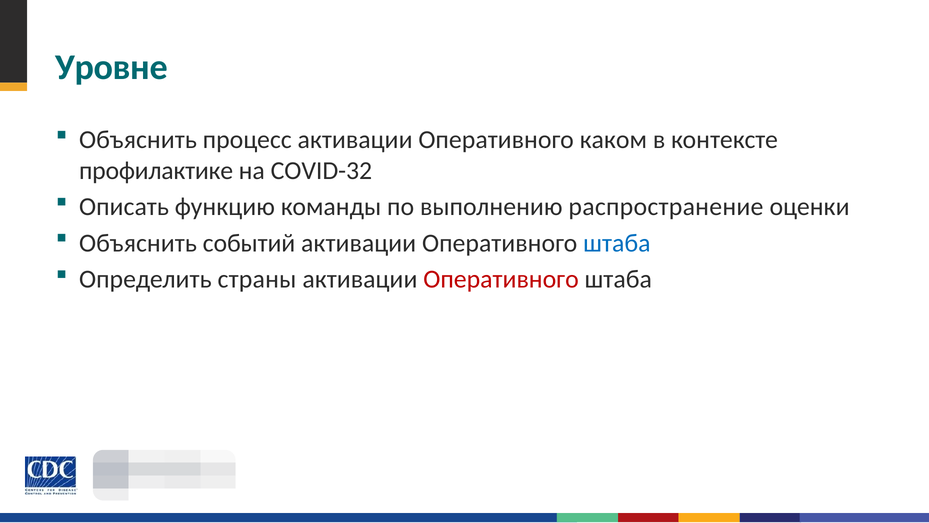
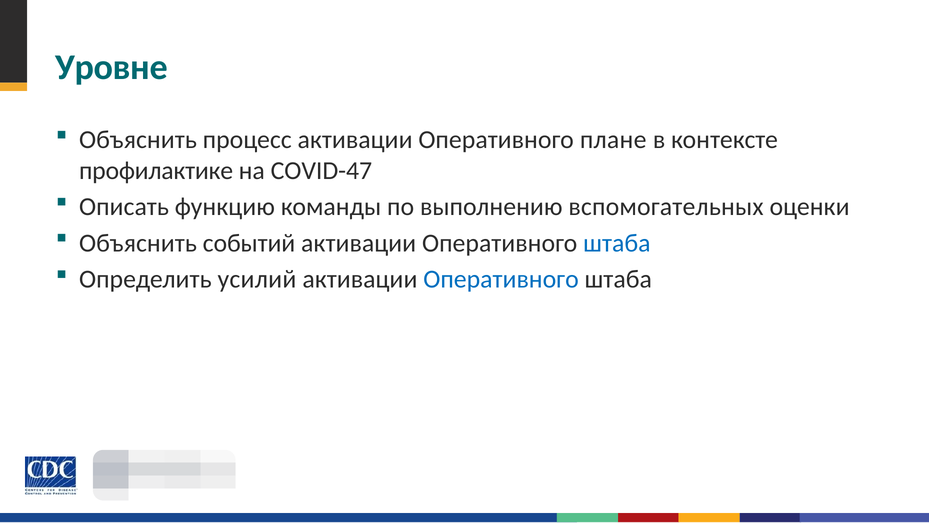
каком: каком -> плане
COVID-32: COVID-32 -> COVID-47
распространение: распространение -> вспомогательных
страны: страны -> усилий
Оперативного at (501, 279) colour: red -> blue
